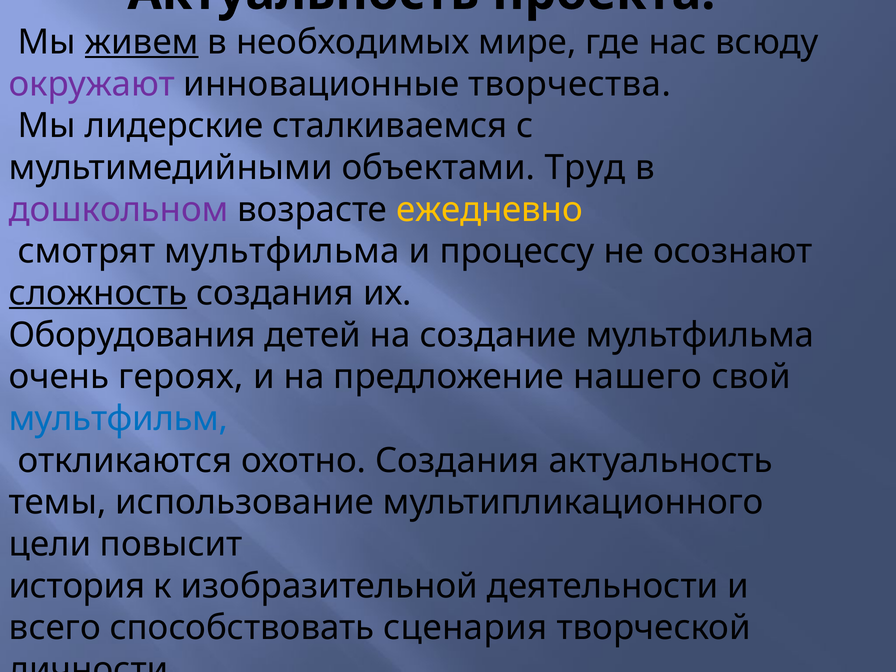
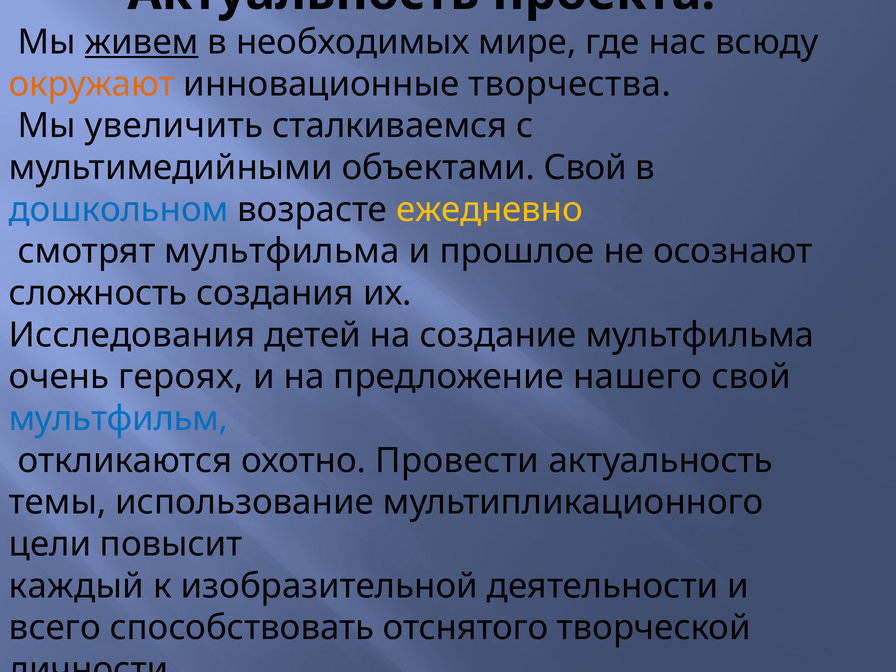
окружают colour: purple -> orange
лидерские: лидерские -> увеличить
объектами Труд: Труд -> Свой
дошкольном colour: purple -> blue
процессу: процессу -> прошлое
сложность underline: present -> none
Оборудования: Оборудования -> Исследования
охотно Создания: Создания -> Провести
история: история -> каждый
сценария: сценария -> отснятого
